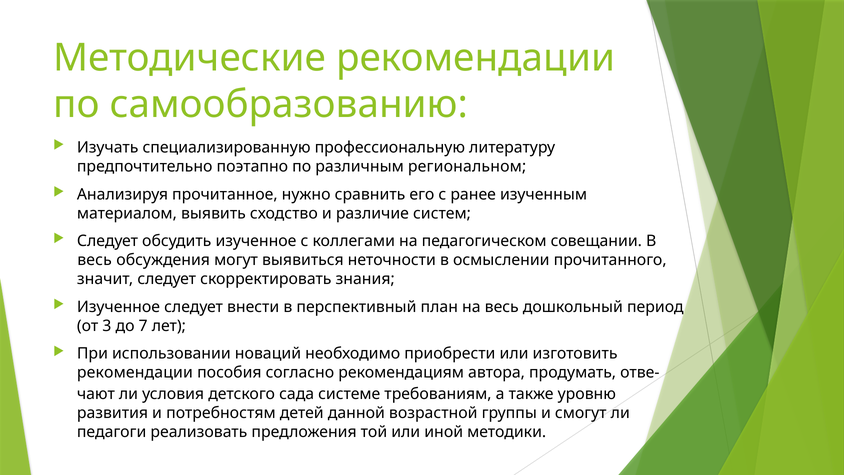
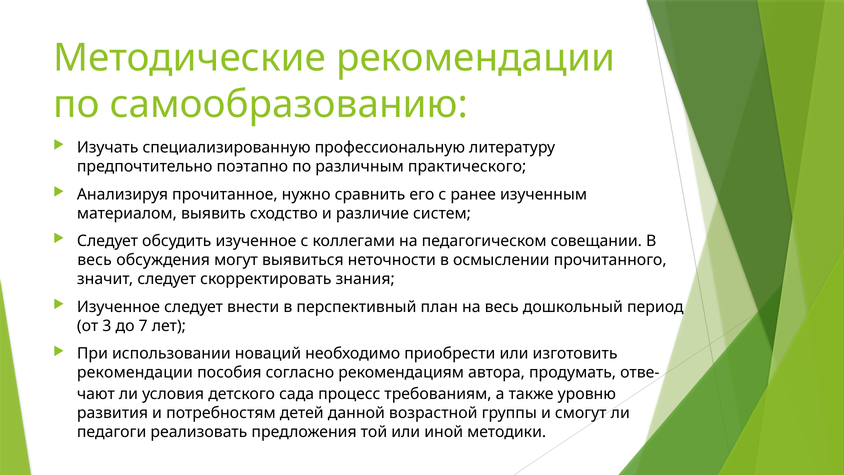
региональном: региональном -> практического
системе: системе -> процесс
